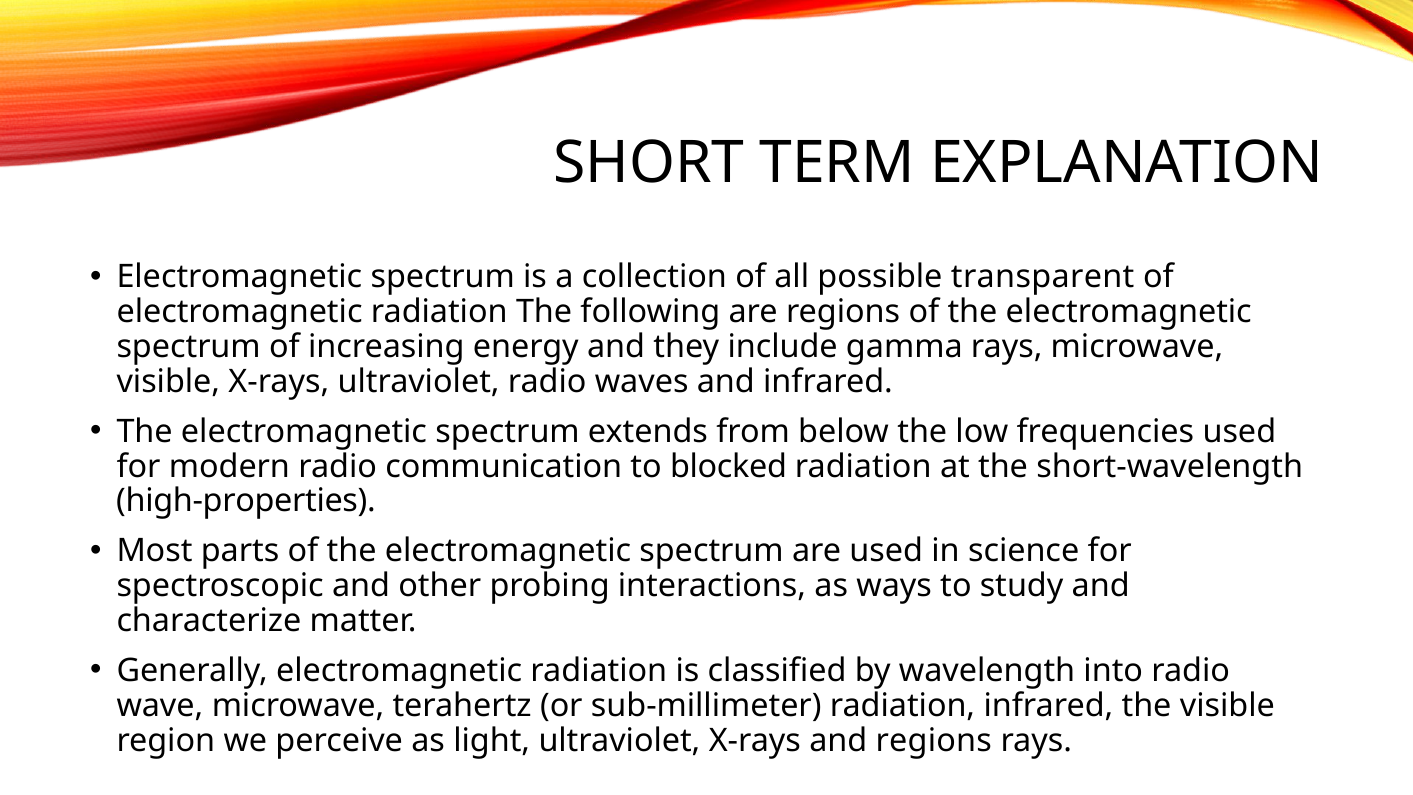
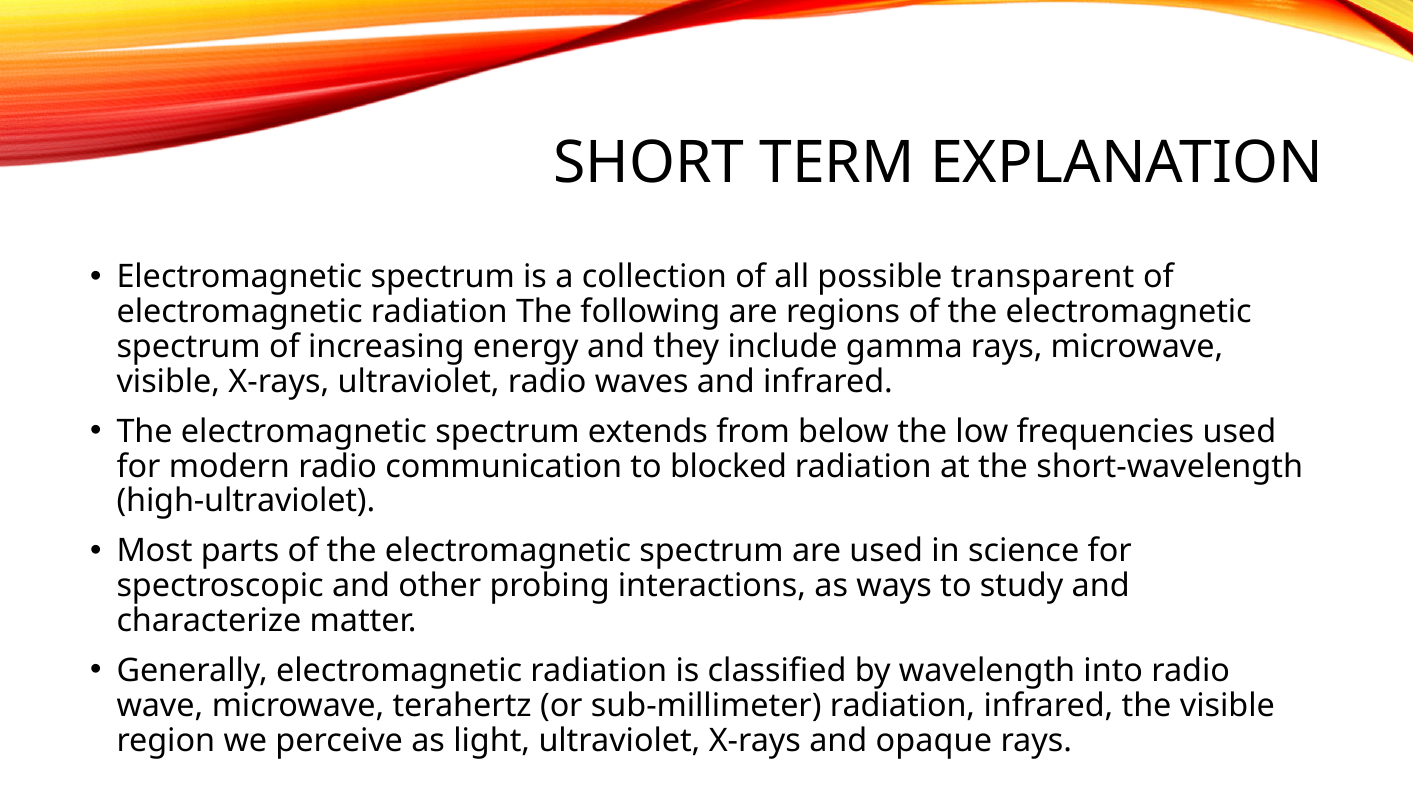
high-properties: high-properties -> high-ultraviolet
and regions: regions -> opaque
